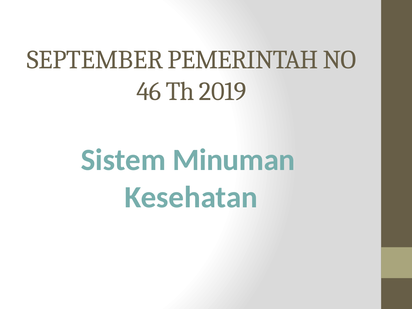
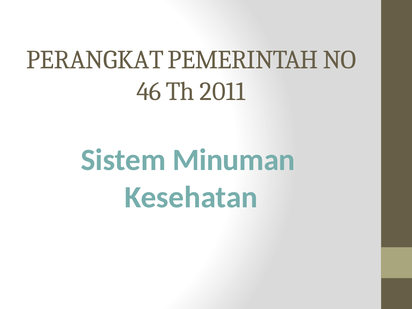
SEPTEMBER: SEPTEMBER -> PERANGKAT
2019: 2019 -> 2011
